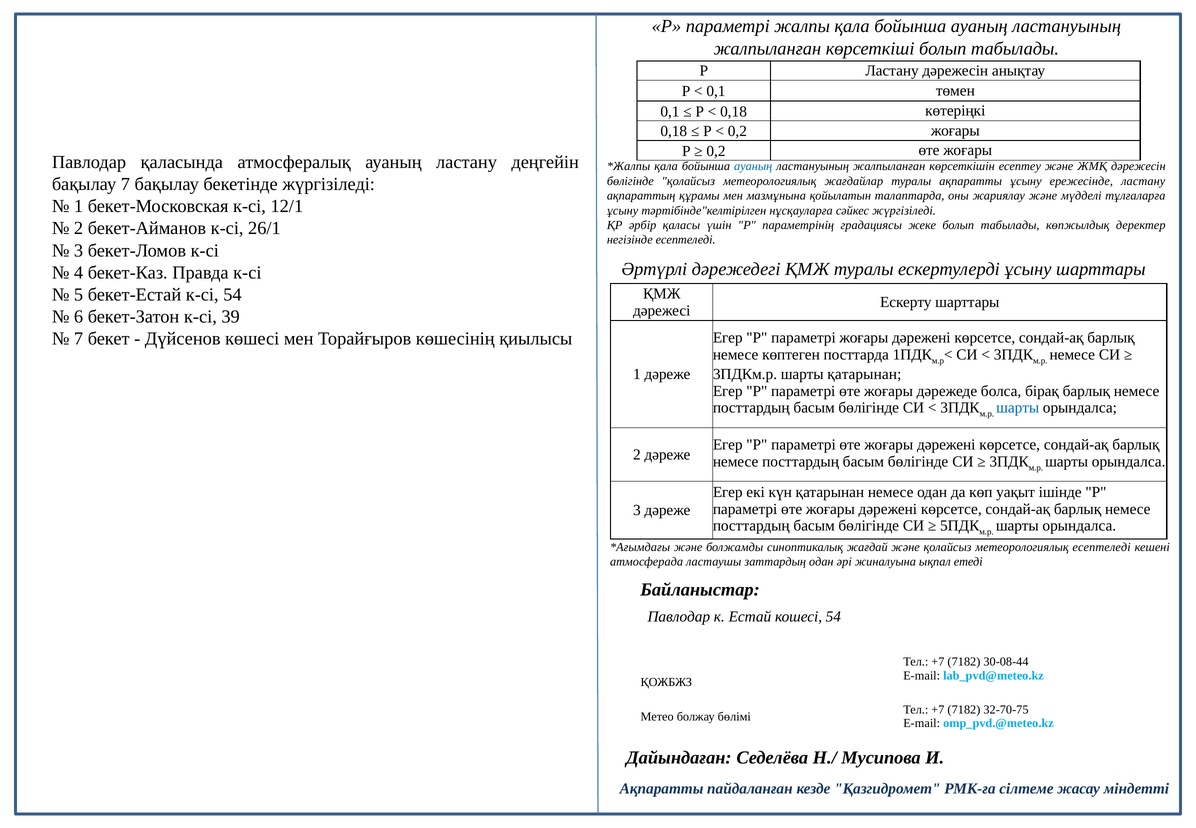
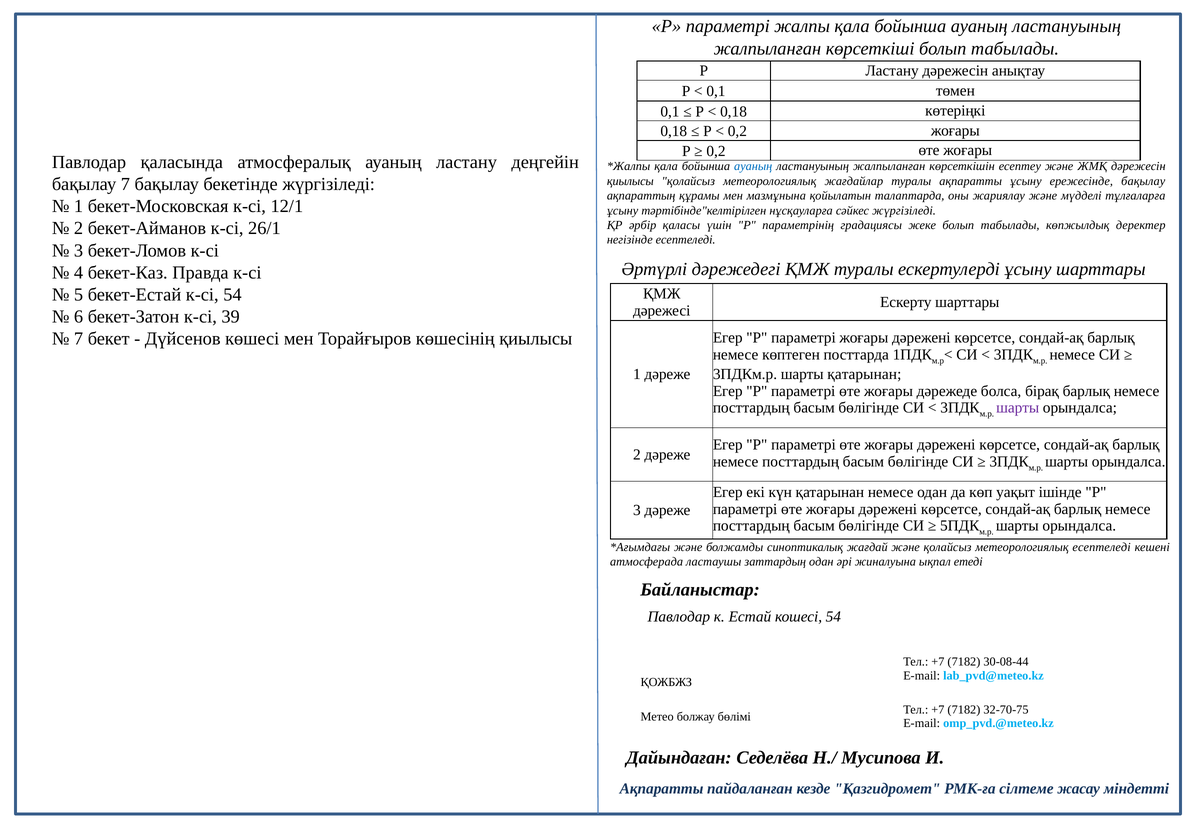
бөлігінде at (630, 181): бөлігінде -> қиылысы
ережесінде ластану: ластану -> бақылау
шарты at (1018, 408) colour: blue -> purple
